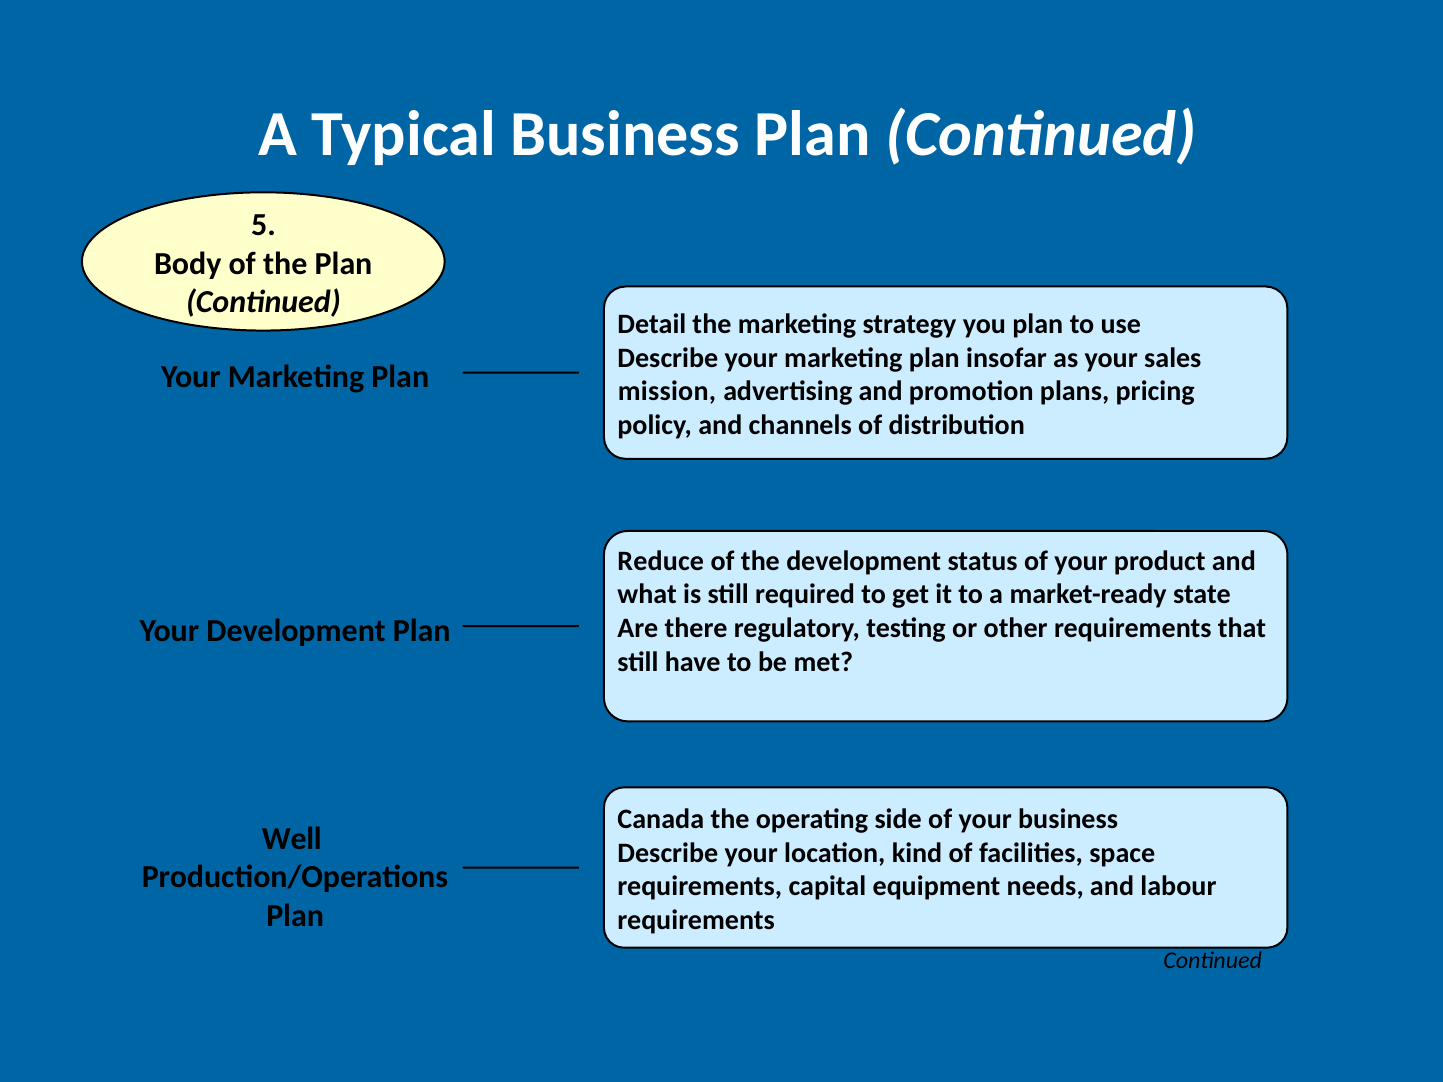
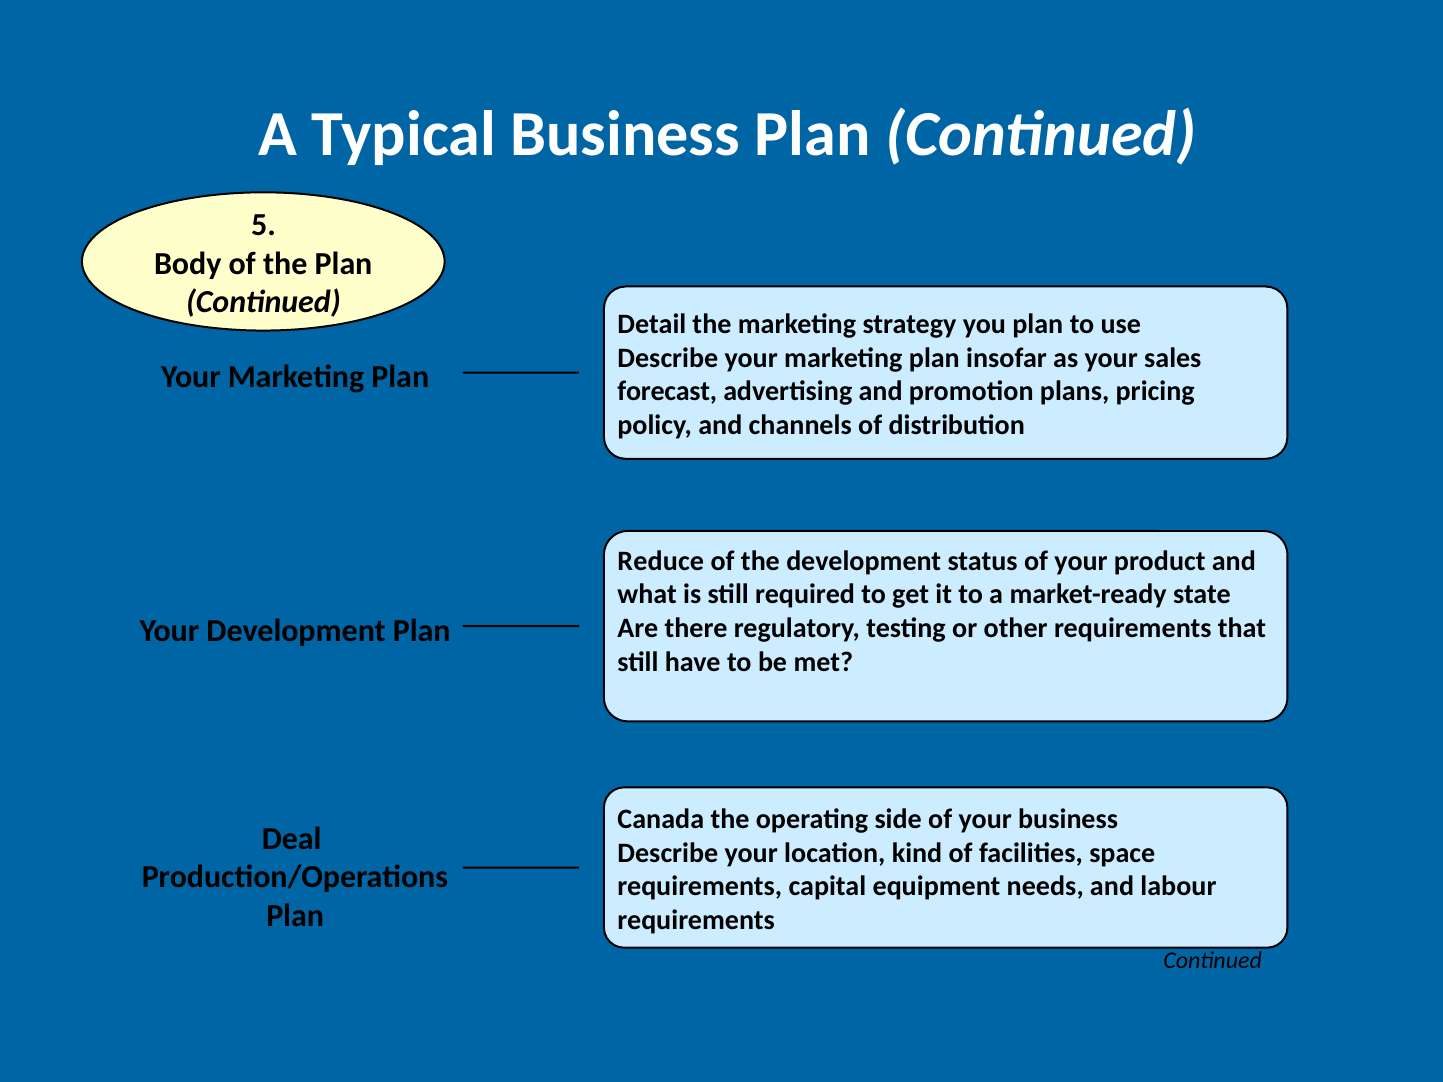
mission: mission -> forecast
Well: Well -> Deal
